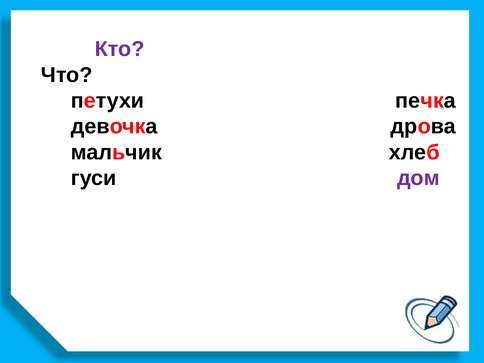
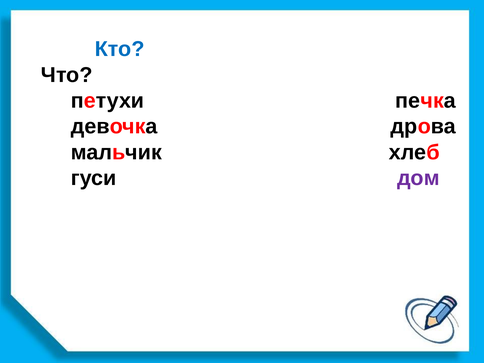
Кто colour: purple -> blue
